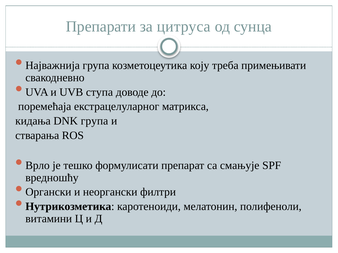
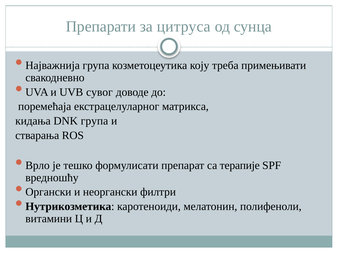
ступа: ступа -> сувог
смањује: смањује -> терапије
